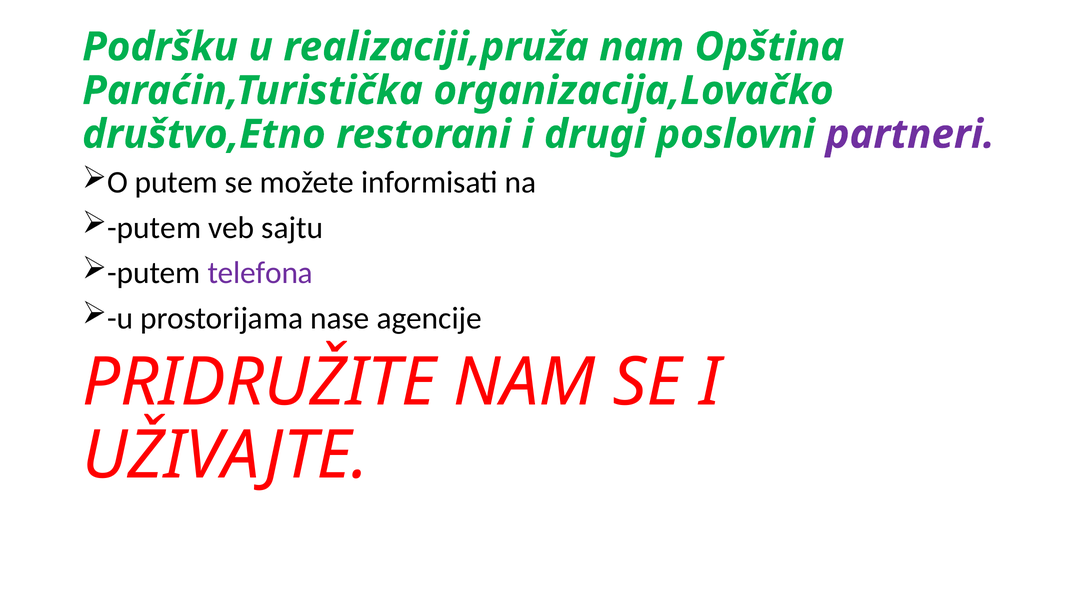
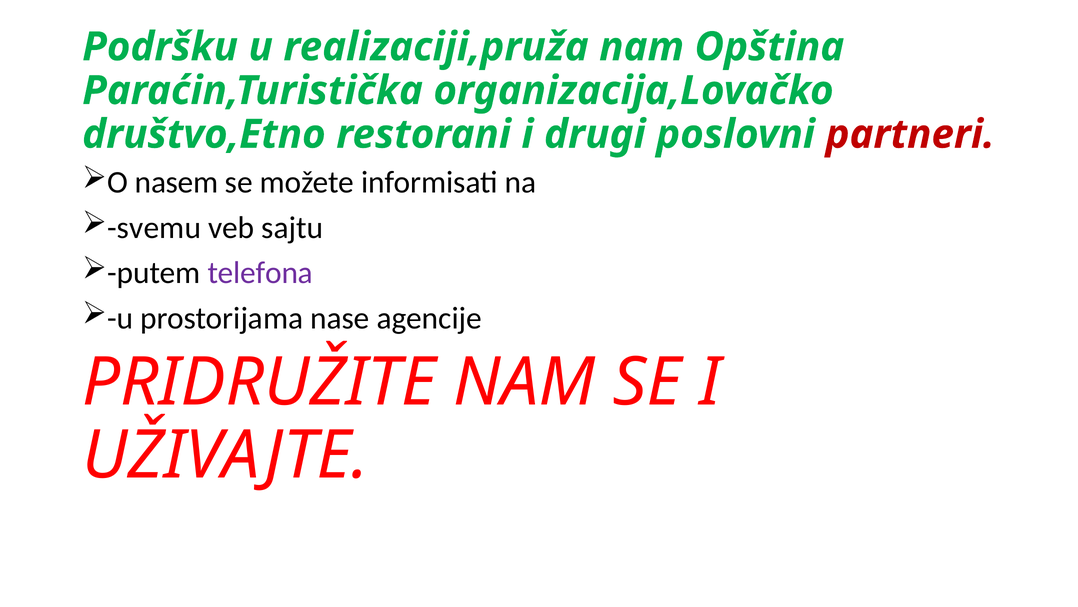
partneri colour: purple -> red
O putem: putem -> nasem
putem at (154, 227): putem -> svemu
